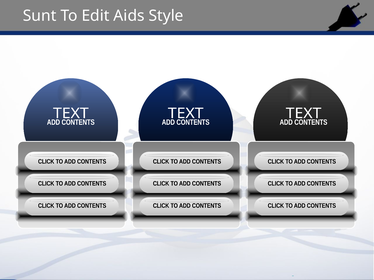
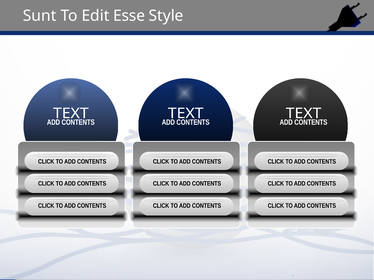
Aids: Aids -> Esse
